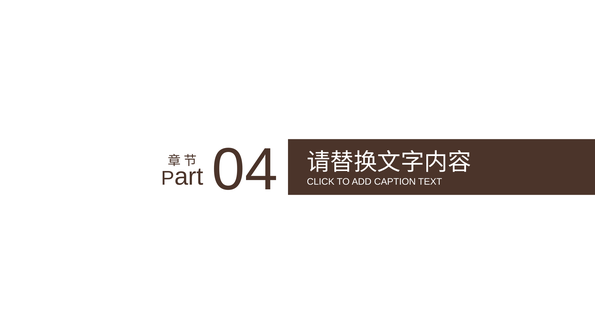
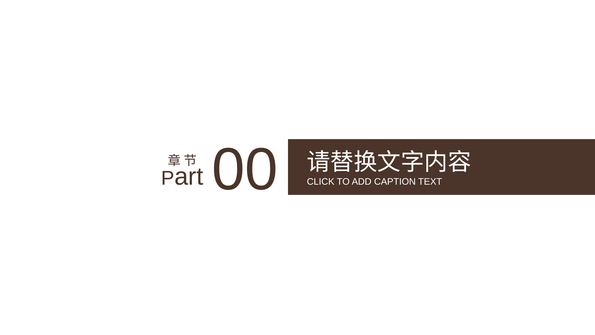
04: 04 -> 00
